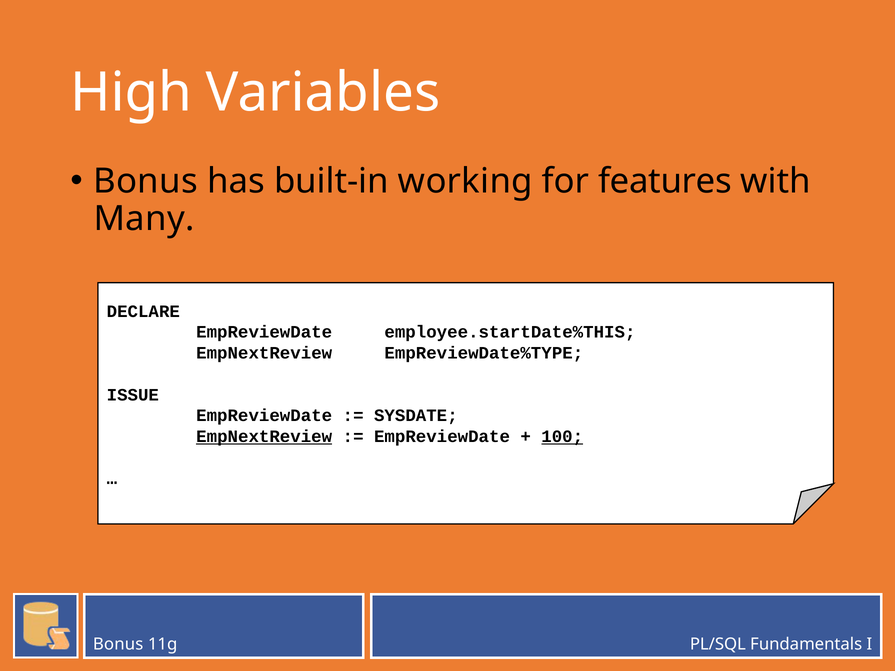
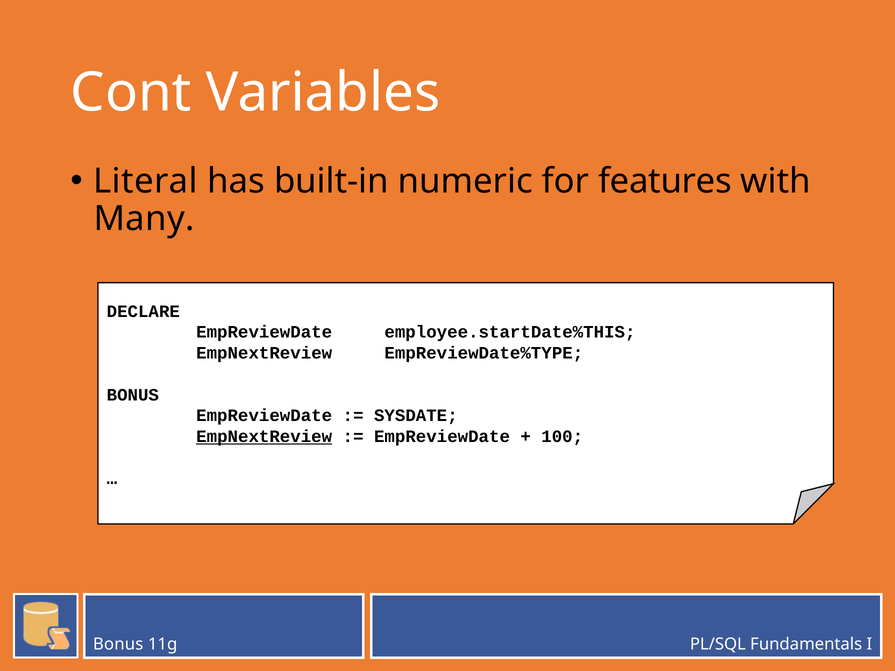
High: High -> Cont
Bonus at (145, 181): Bonus -> Literal
working: working -> numeric
ISSUE at (133, 395): ISSUE -> BONUS
100 underline: present -> none
